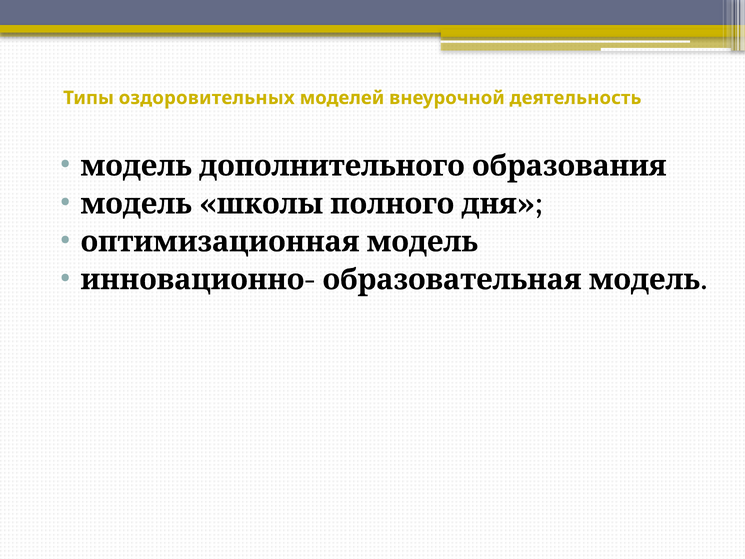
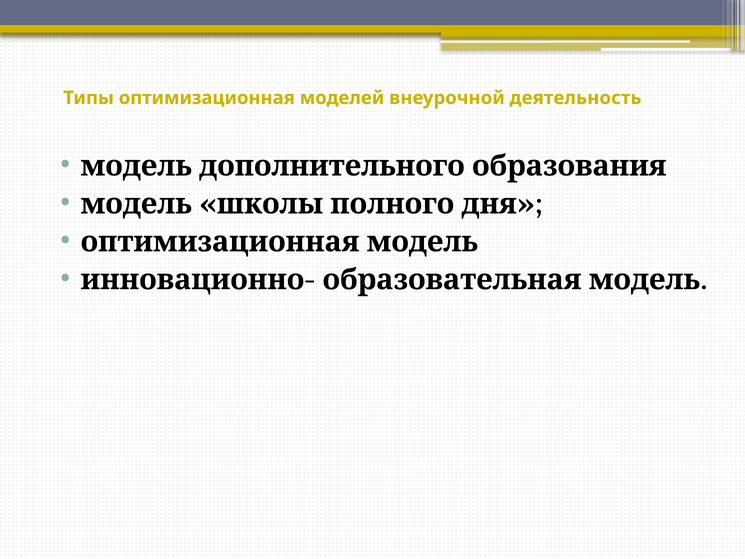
Типы оздоровительных: оздоровительных -> оптимизационная
